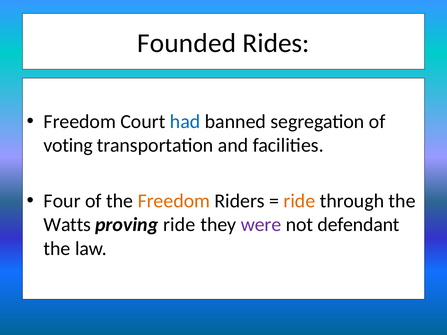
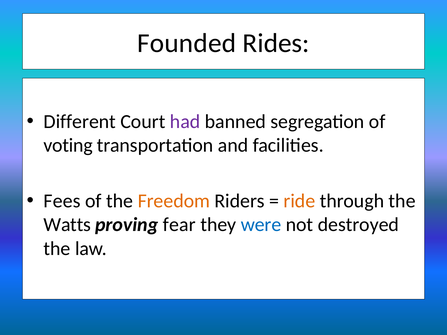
Freedom at (80, 122): Freedom -> Different
had colour: blue -> purple
Four: Four -> Fees
proving ride: ride -> fear
were colour: purple -> blue
defendant: defendant -> destroyed
